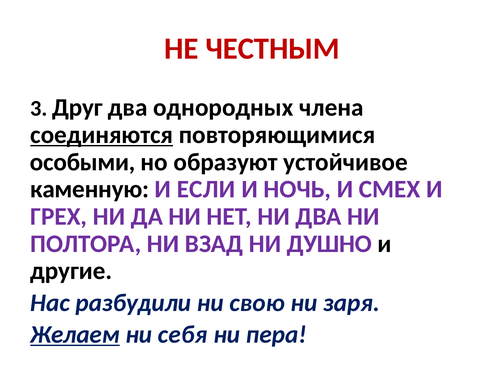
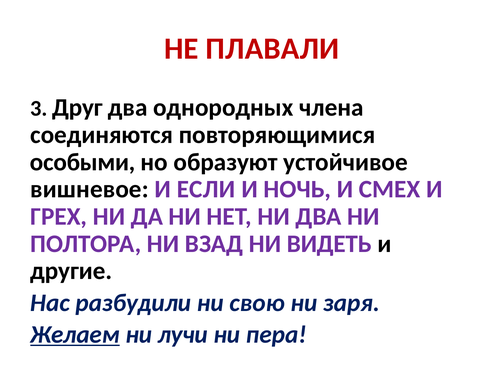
ЧЕСТНЫМ: ЧЕСТНЫМ -> ПЛАВАЛИ
соединяются underline: present -> none
каменную: каменную -> вишневое
ДУШНО: ДУШНО -> ВИДЕТЬ
себя: себя -> лучи
